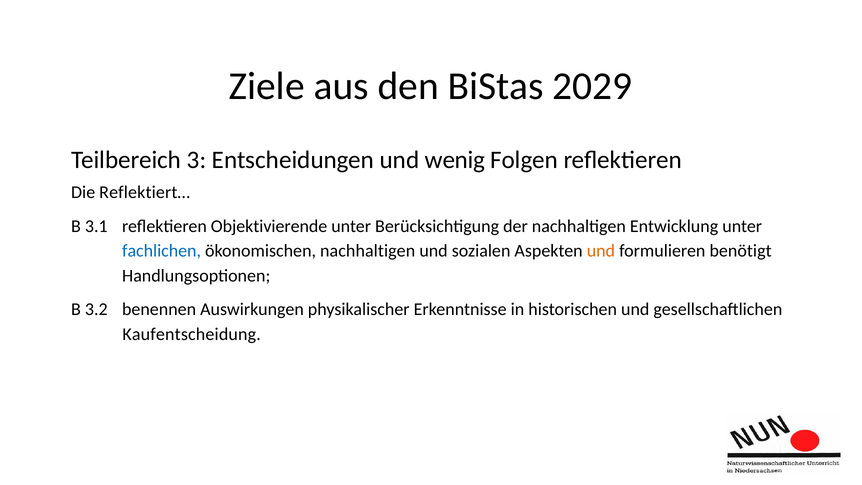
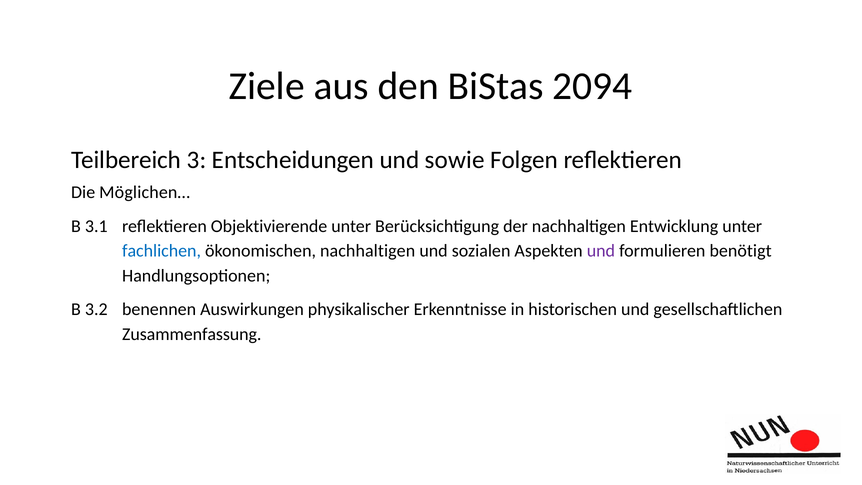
2029: 2029 -> 2094
wenig: wenig -> sowie
Reflektiert…: Reflektiert… -> Möglichen…
und at (601, 251) colour: orange -> purple
Kaufentscheidung: Kaufentscheidung -> Zusammenfassung
